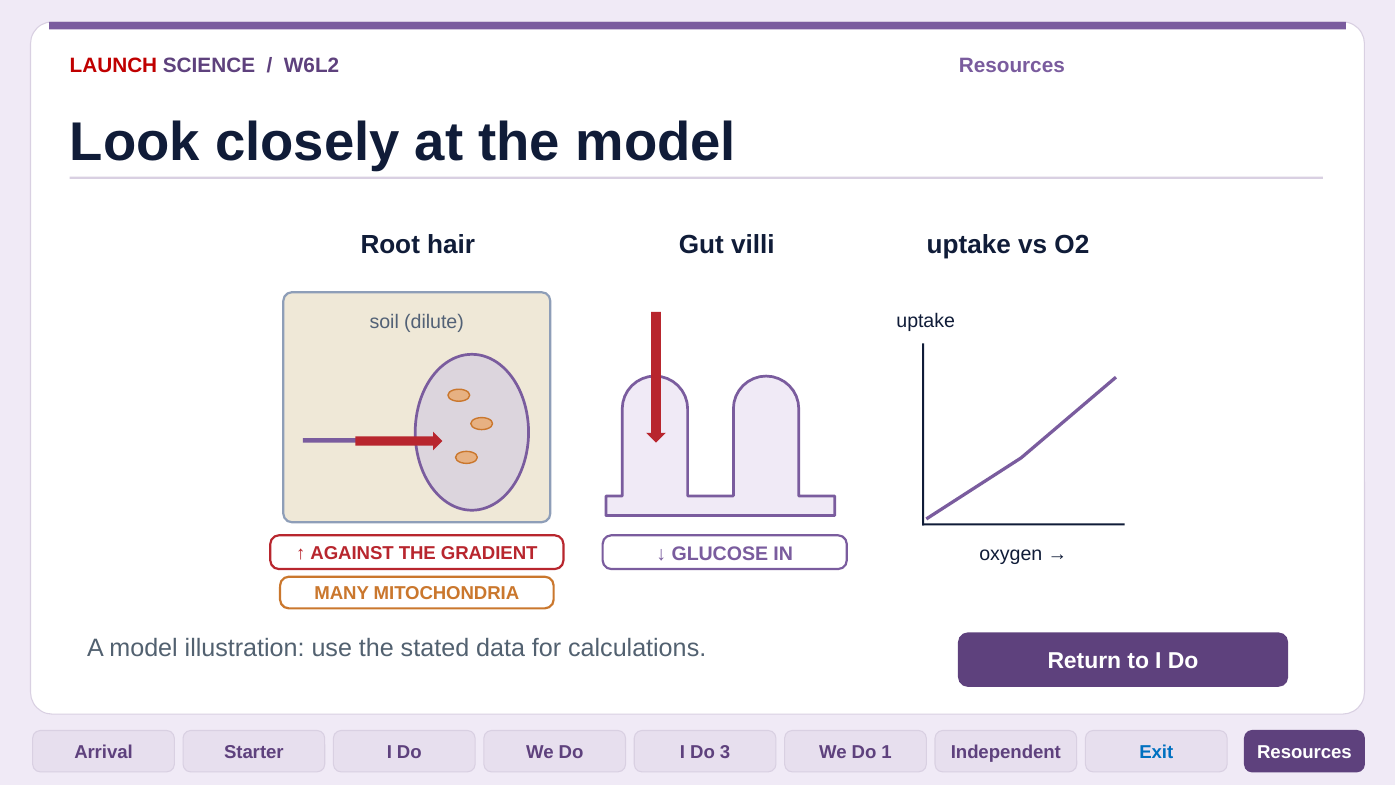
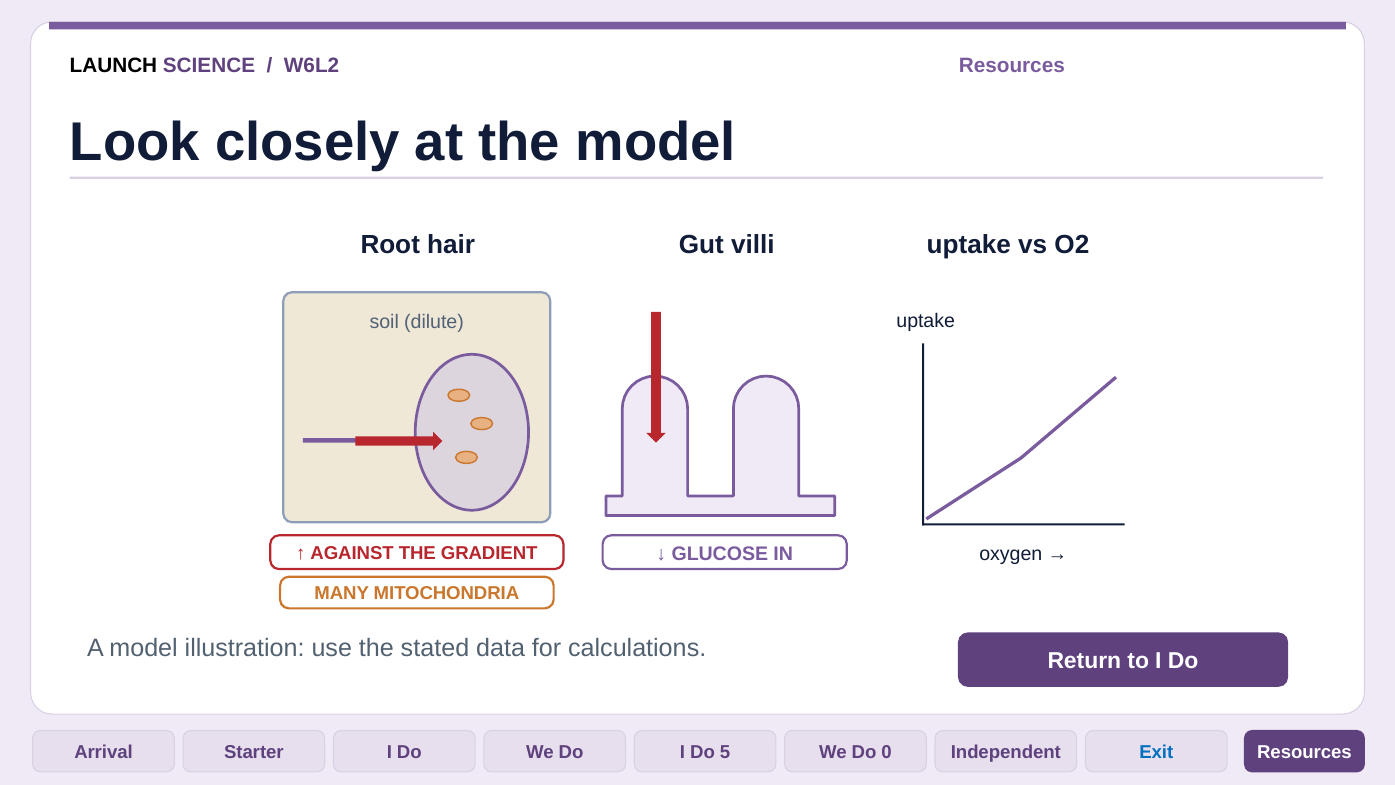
LAUNCH colour: red -> black
3: 3 -> 5
1: 1 -> 0
